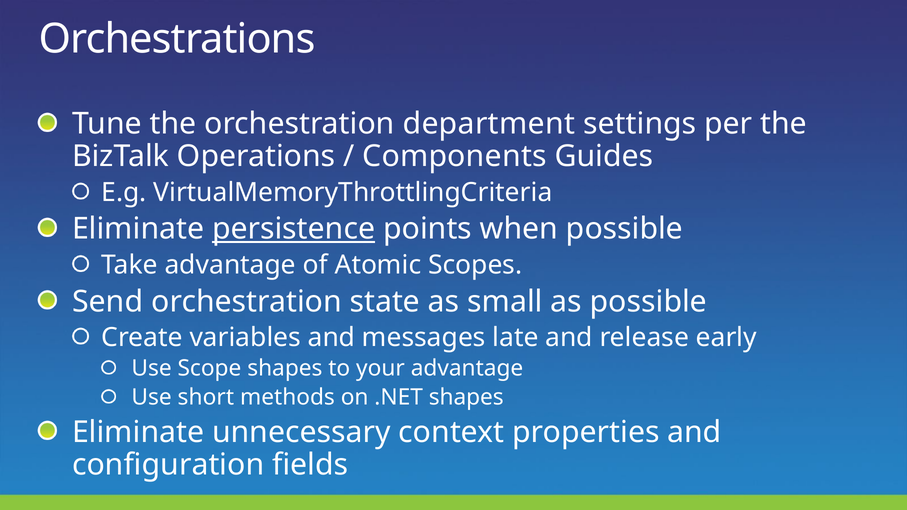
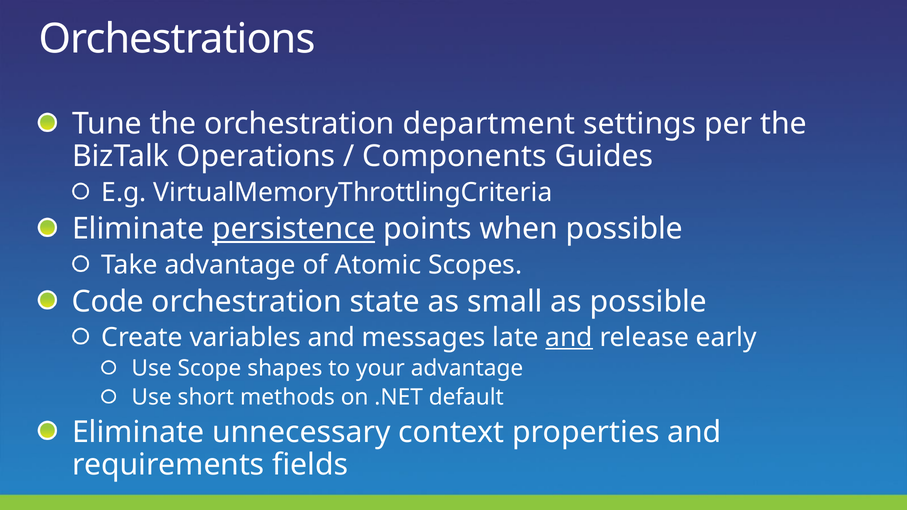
Send: Send -> Code
and at (569, 338) underline: none -> present
.NET shapes: shapes -> default
configuration: configuration -> requirements
